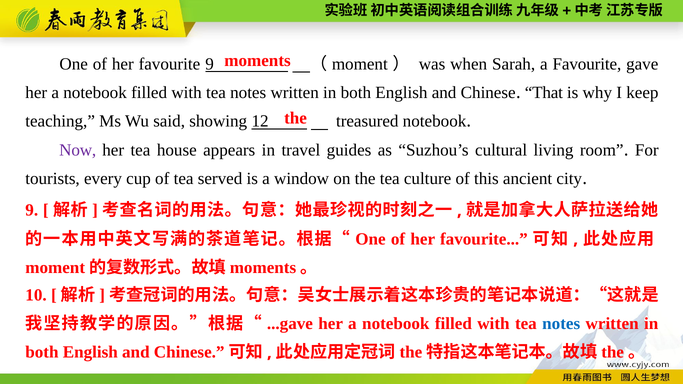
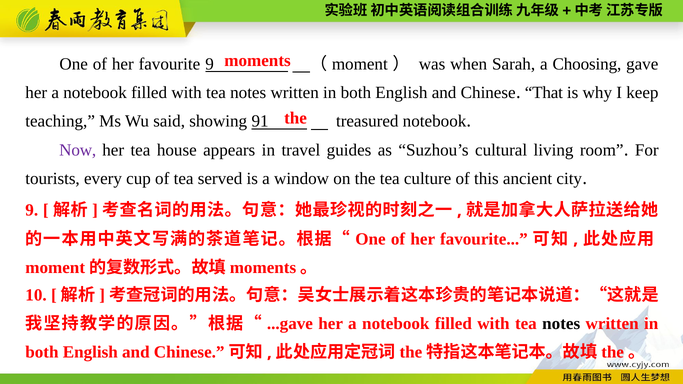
a Favourite: Favourite -> Choosing
12: 12 -> 91
notes at (561, 324) colour: blue -> black
